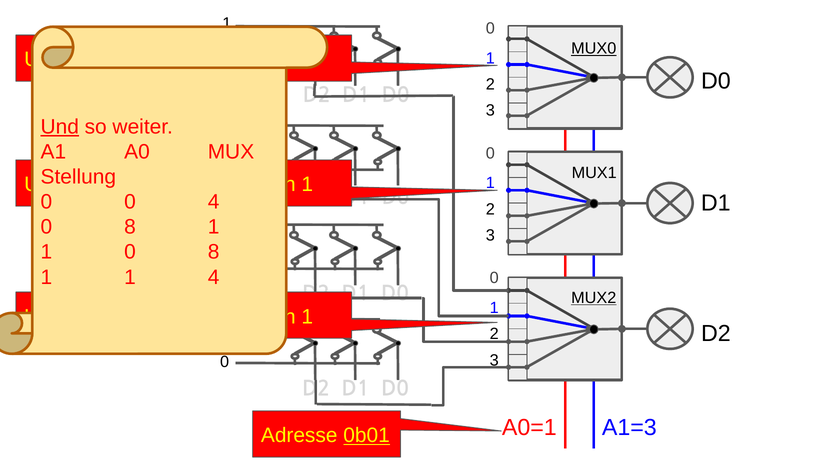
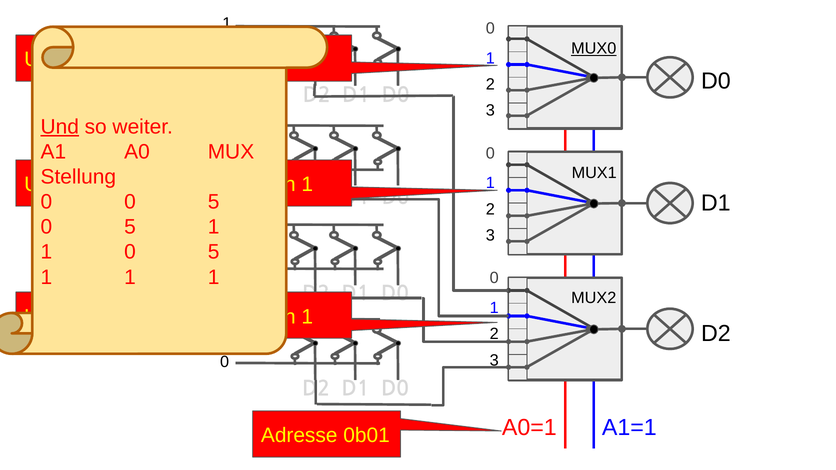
0 0 4: 4 -> 5
8 at (130, 227): 8 -> 5
1 0 8: 8 -> 5
4 at (214, 277): 4 -> 1
MUX2 at (594, 298) underline: present -> none
A1=3: A1=3 -> A1=1
0b01 underline: present -> none
